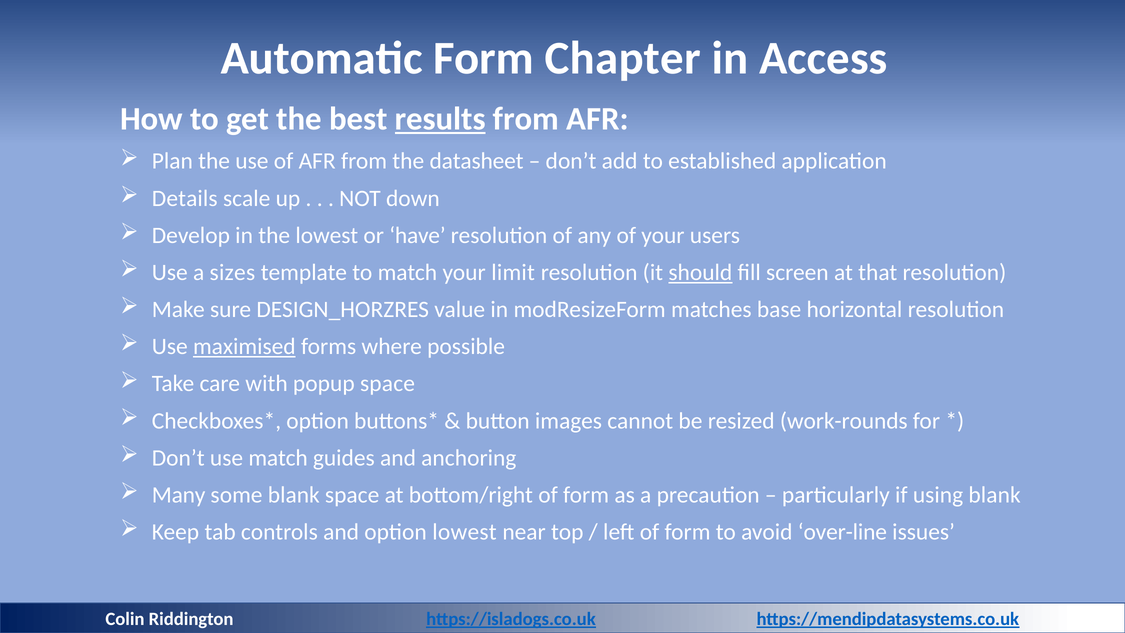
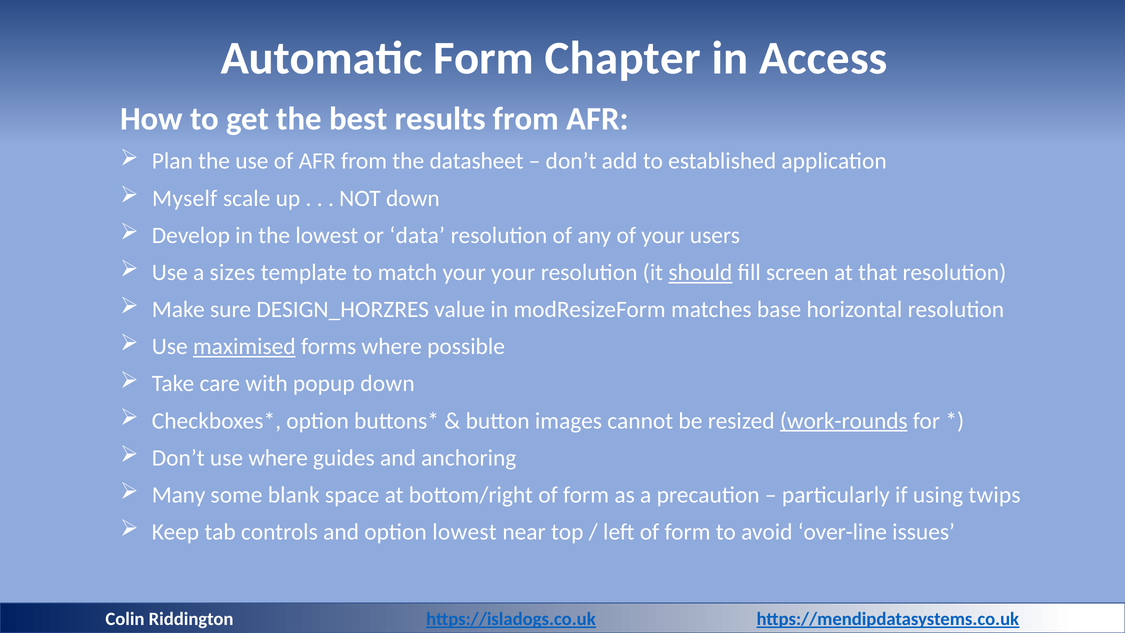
results underline: present -> none
Details: Details -> Myself
have: have -> data
your limit: limit -> your
popup space: space -> down
work-rounds underline: none -> present
use match: match -> where
using blank: blank -> twips
